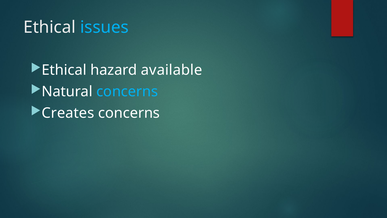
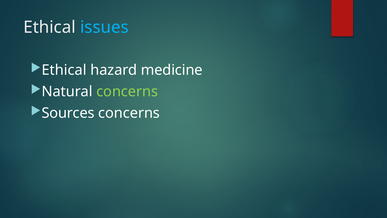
available: available -> medicine
concerns at (127, 91) colour: light blue -> light green
Creates: Creates -> Sources
